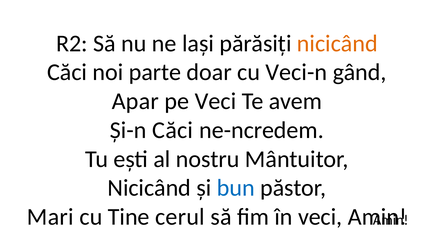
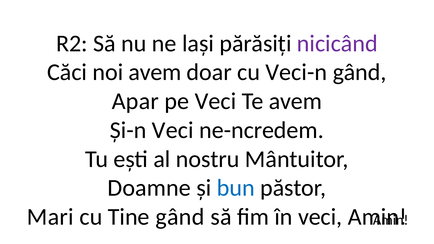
nicicând at (337, 43) colour: orange -> purple
noi parte: parte -> avem
Și-n Căci: Căci -> Veci
Nicicând at (149, 188): Nicicând -> Doamne
Tine cerul: cerul -> gând
